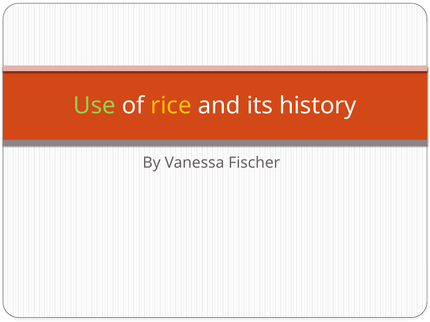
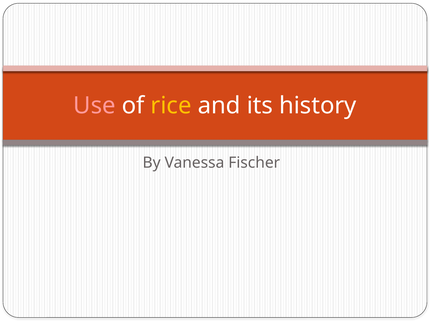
Use colour: light green -> pink
